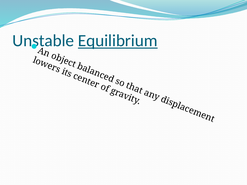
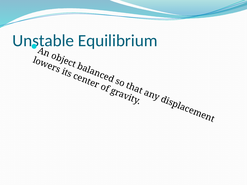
Equilibrium underline: present -> none
